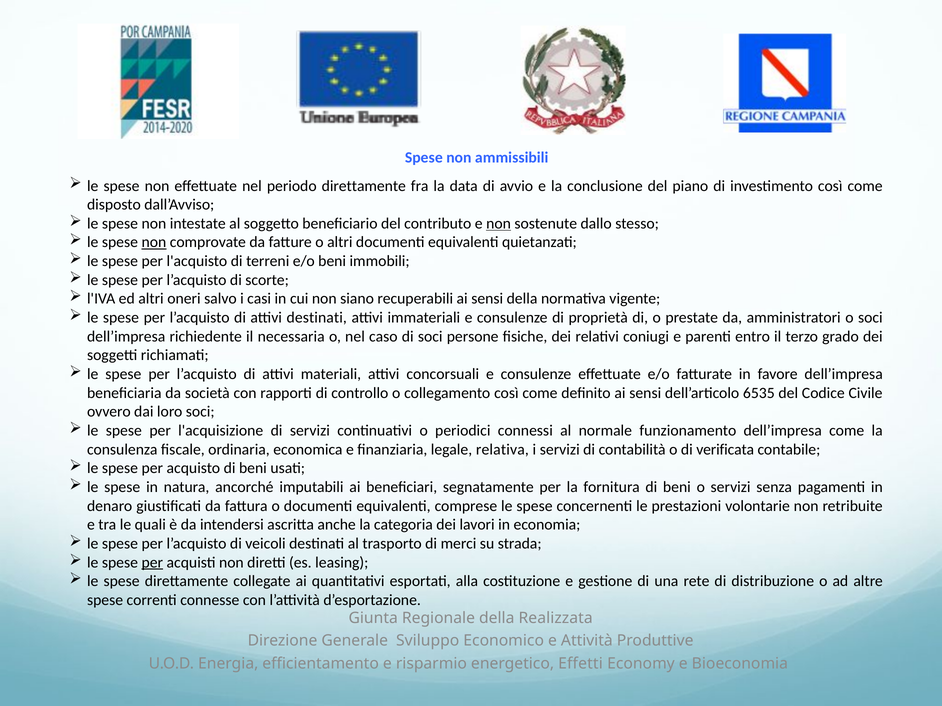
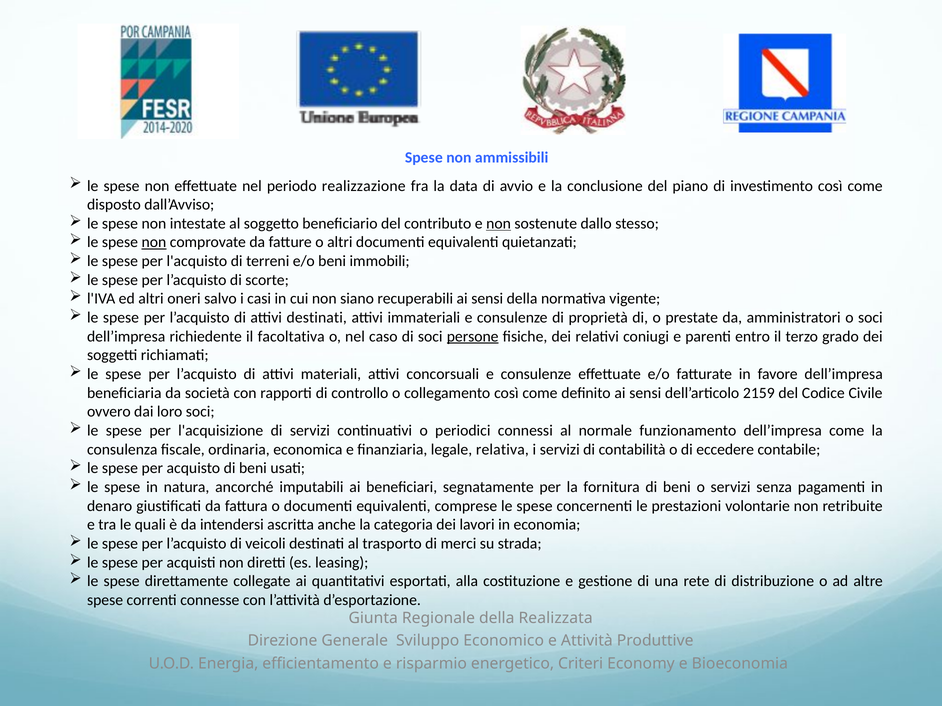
periodo direttamente: direttamente -> realizzazione
necessaria: necessaria -> facoltativa
persone underline: none -> present
6535: 6535 -> 2159
verificata: verificata -> eccedere
per at (152, 563) underline: present -> none
Effetti: Effetti -> Criteri
